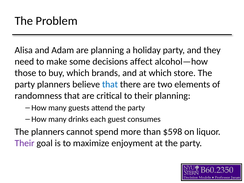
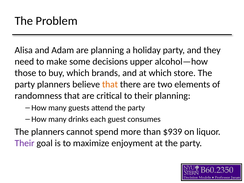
affect: affect -> upper
that at (110, 84) colour: blue -> orange
$598: $598 -> $939
